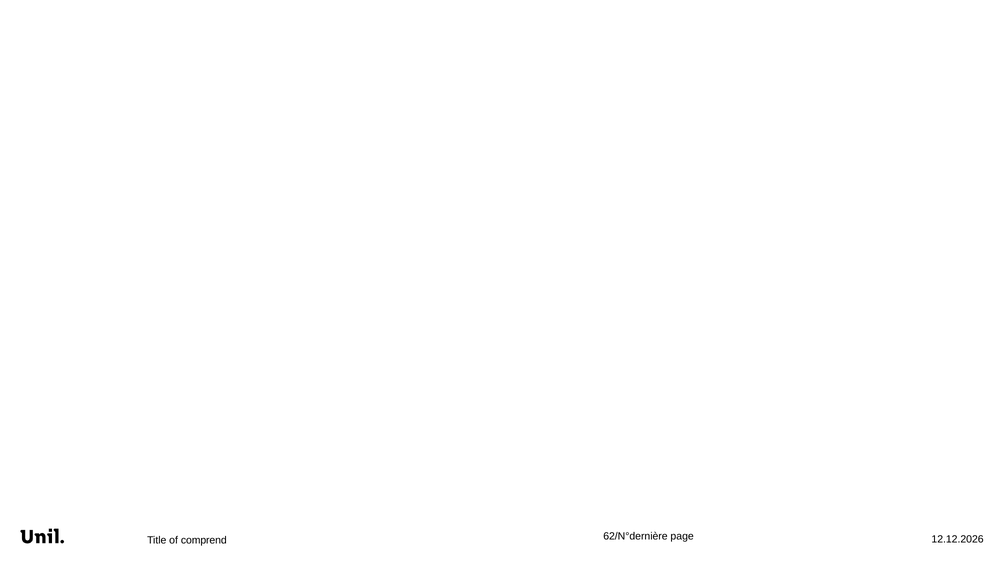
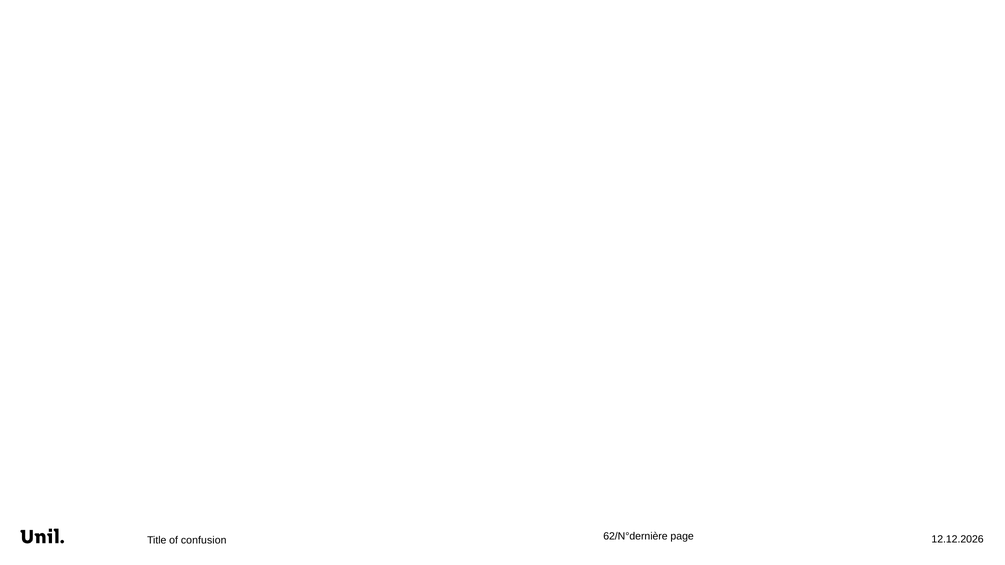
comprend: comprend -> confusion
